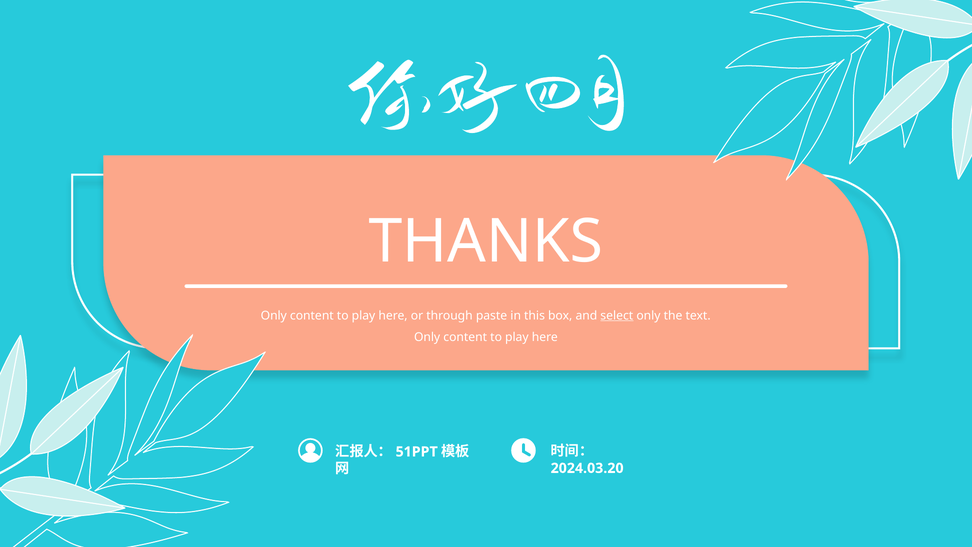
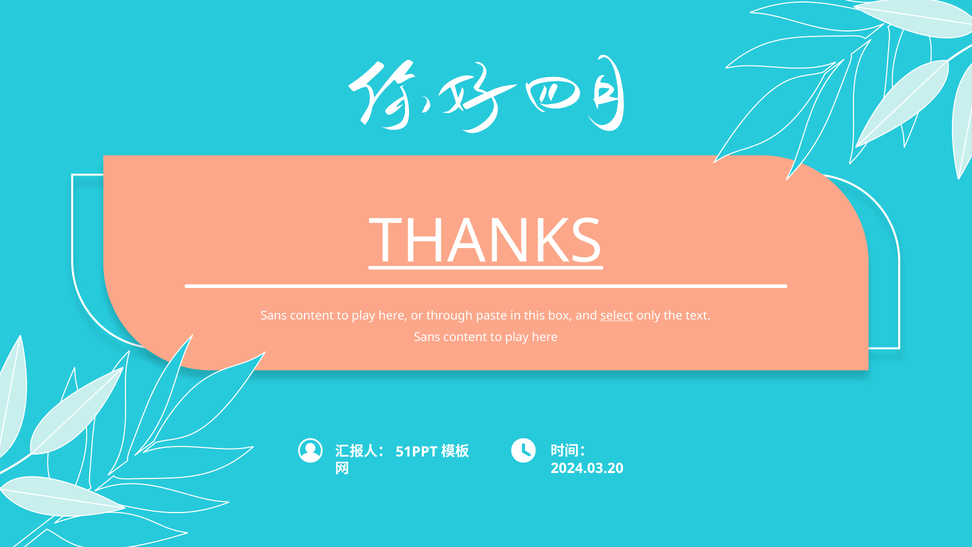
THANKS underline: none -> present
Only at (274, 315): Only -> Sans
Only at (427, 337): Only -> Sans
